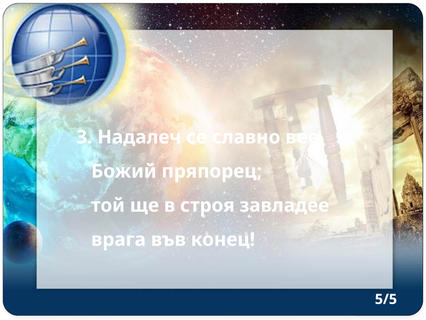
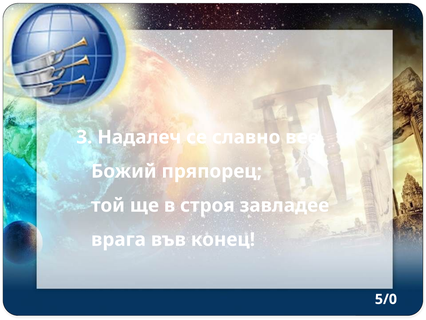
5/5: 5/5 -> 5/0
